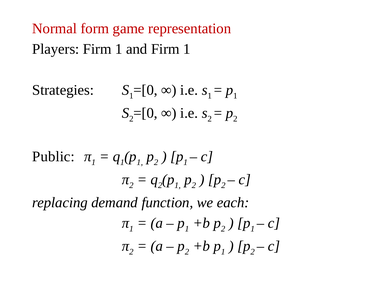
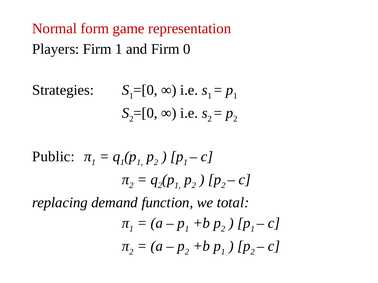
and Firm 1: 1 -> 0
each: each -> total
